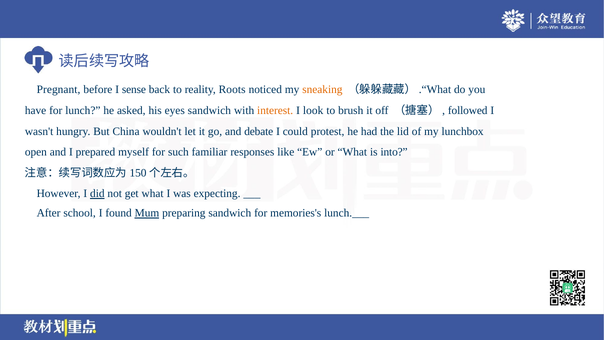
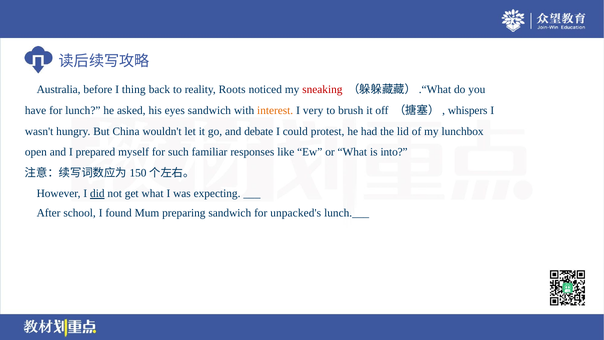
Pregnant: Pregnant -> Australia
sense: sense -> thing
sneaking colour: orange -> red
look: look -> very
followed: followed -> whispers
Mum underline: present -> none
memories's: memories's -> unpacked's
